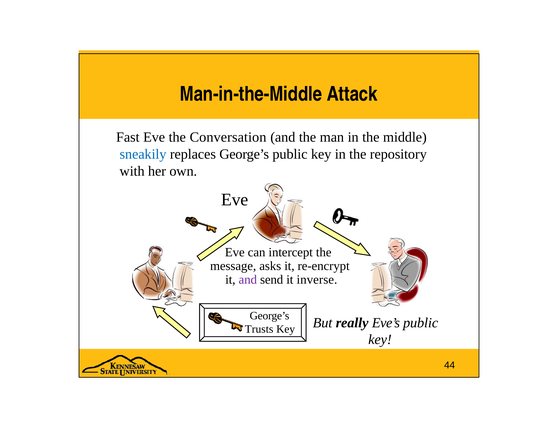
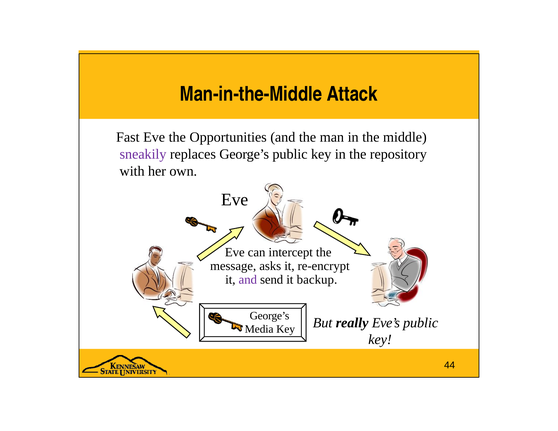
Conversation: Conversation -> Opportunities
sneakily colour: blue -> purple
inverse: inverse -> backup
Trusts: Trusts -> Media
